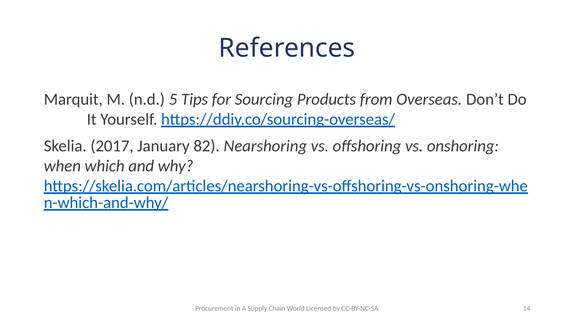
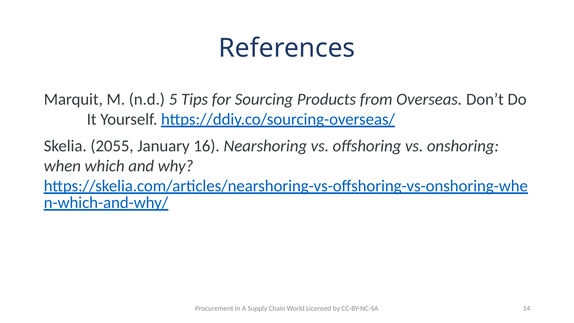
2017: 2017 -> 2055
82: 82 -> 16
